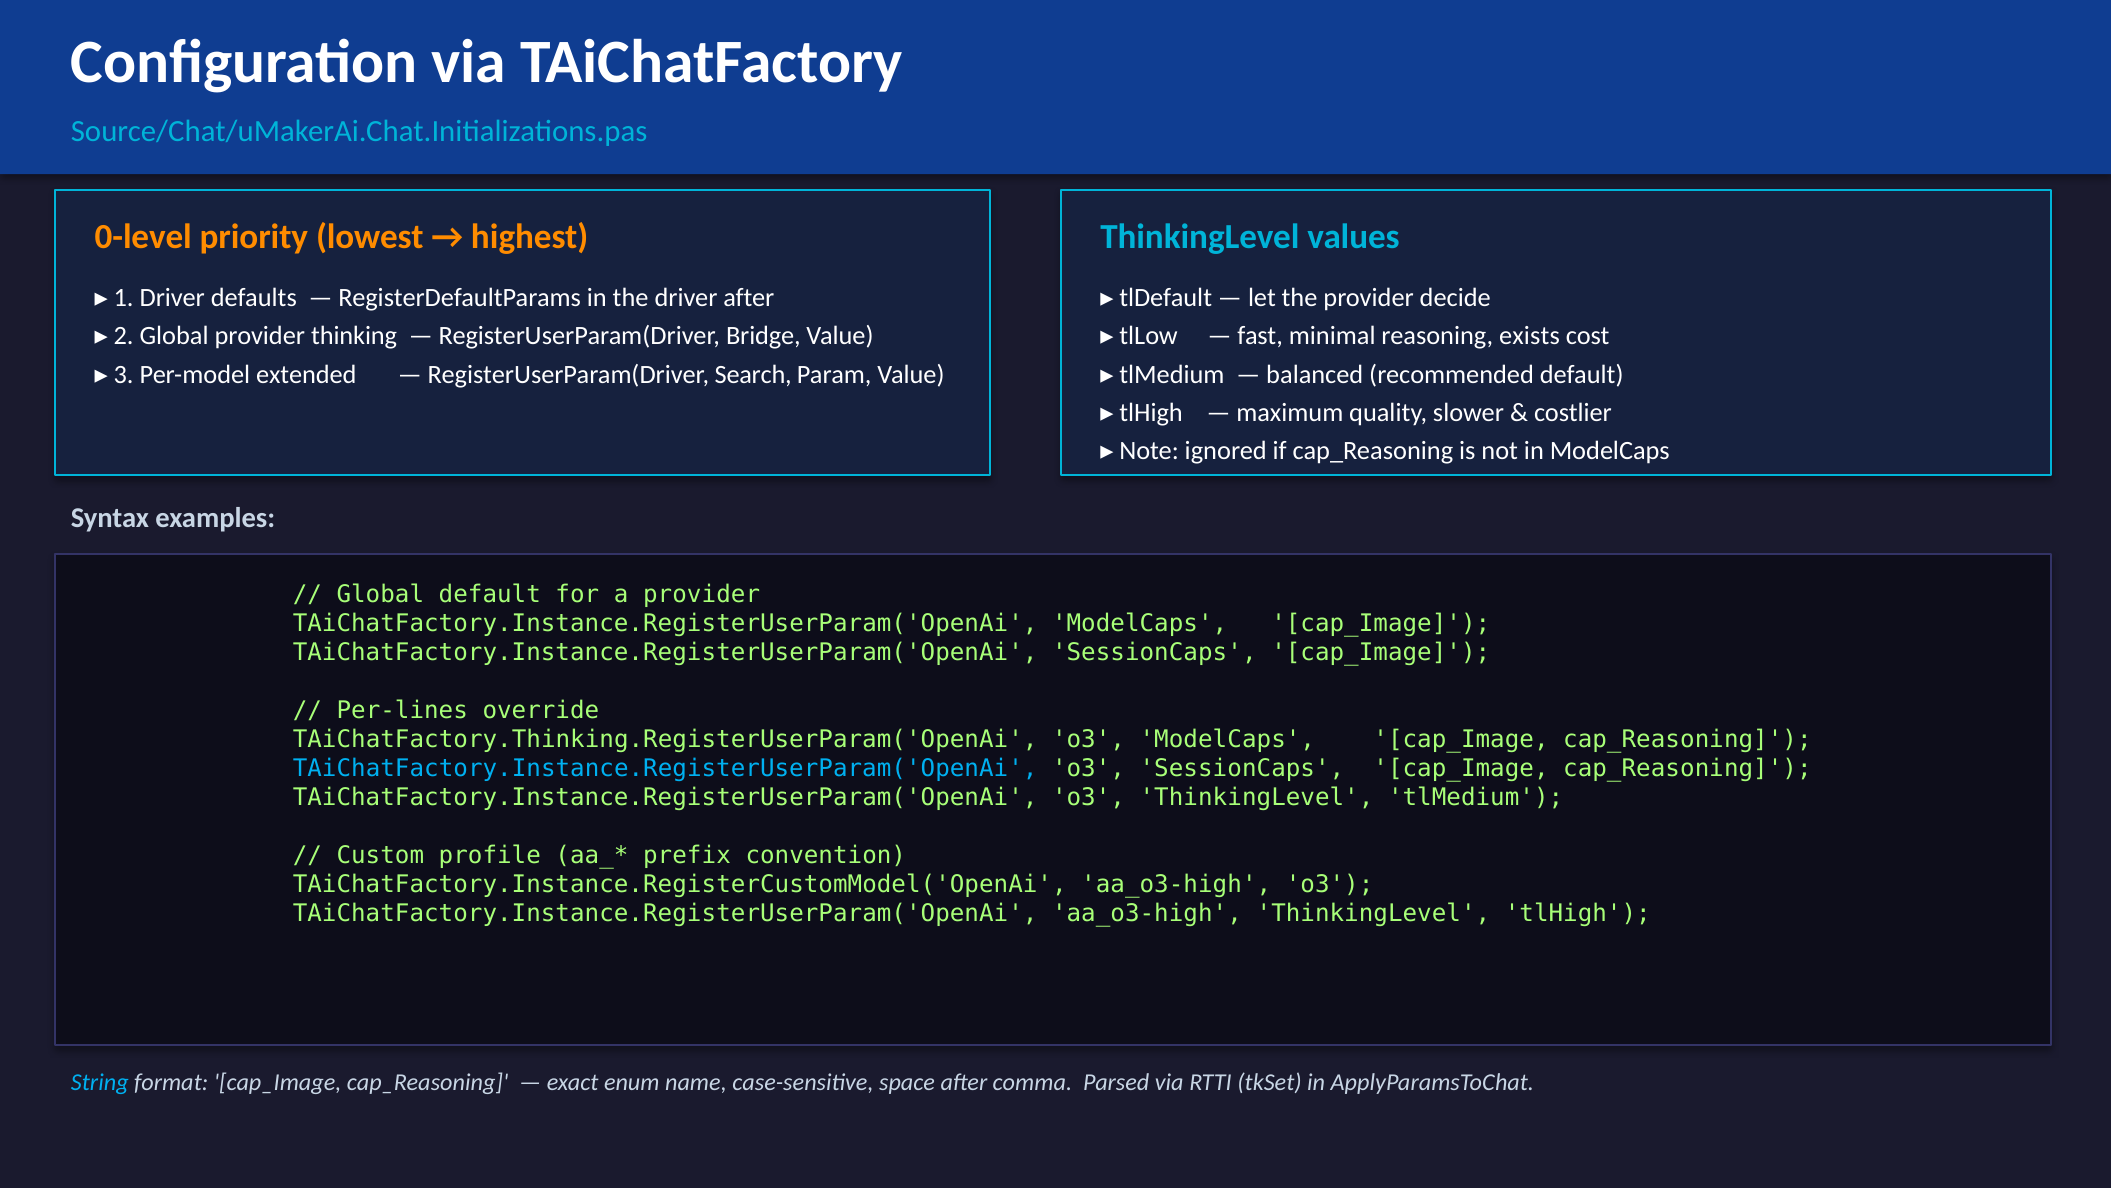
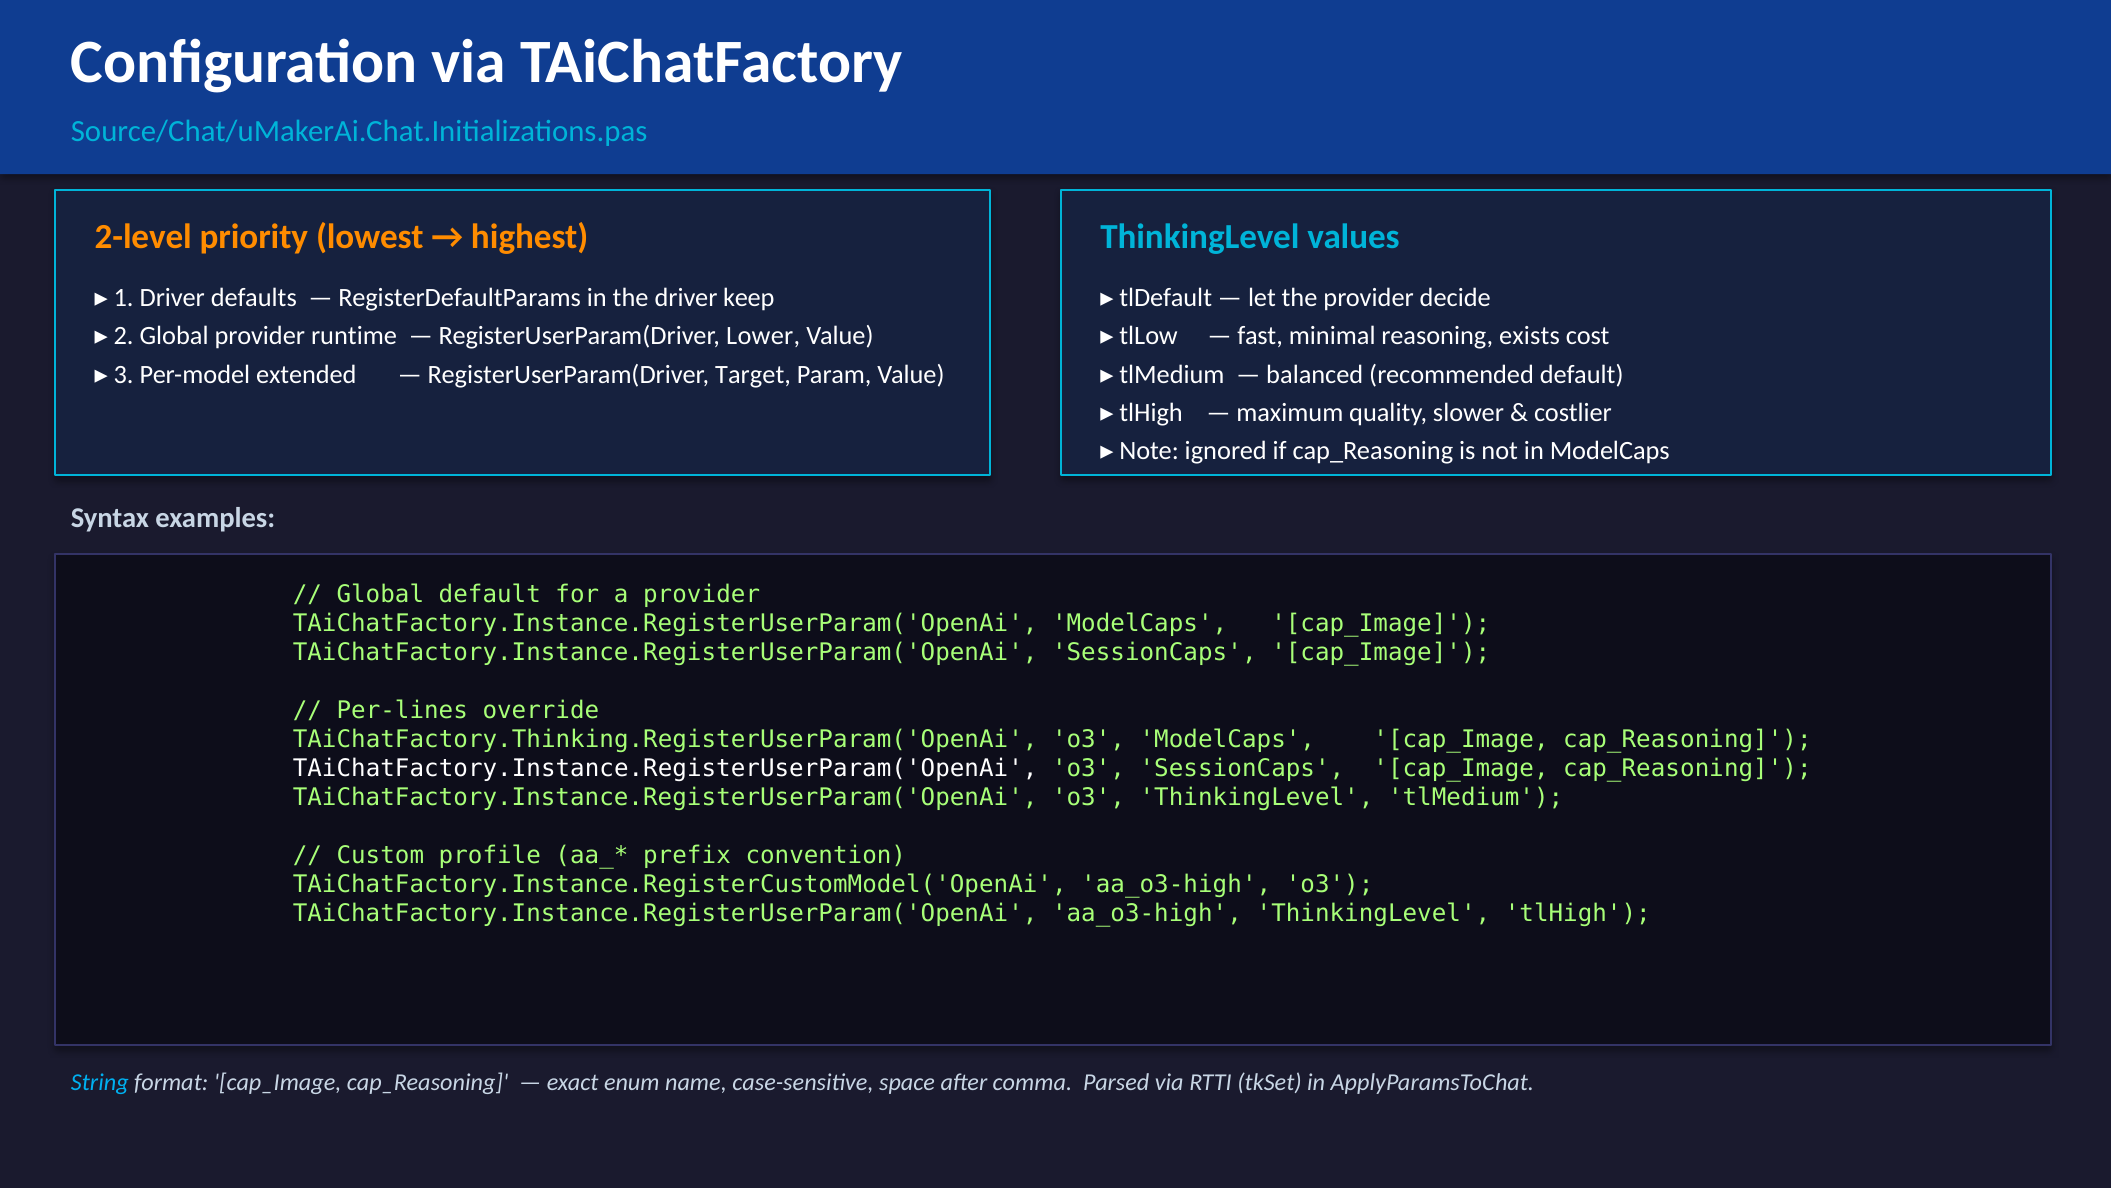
0-level: 0-level -> 2-level
driver after: after -> keep
thinking: thinking -> runtime
Bridge: Bridge -> Lower
Search: Search -> Target
TAiChatFactory.Instance.RegisterUserParam('OpenAi at (665, 768) colour: light blue -> white
